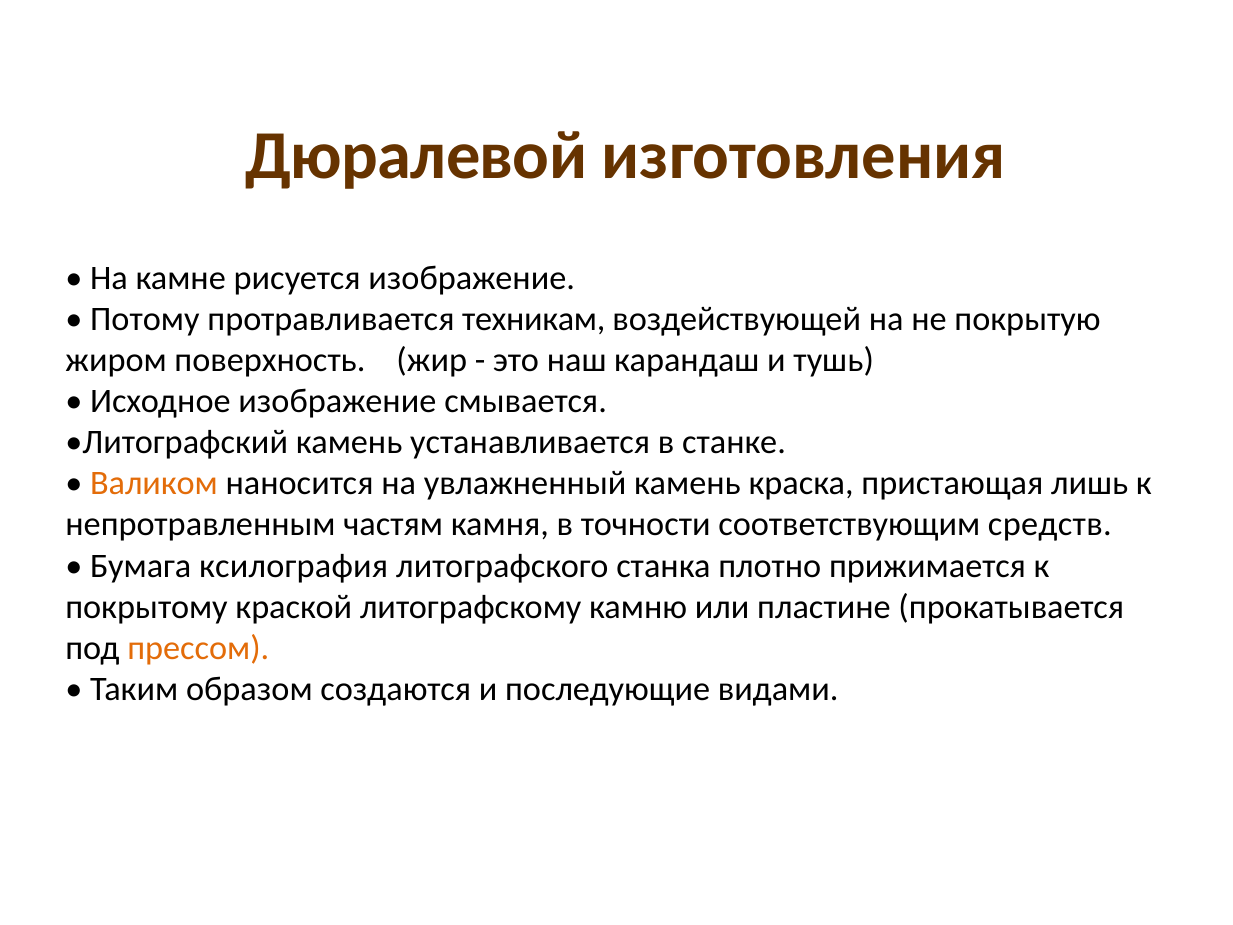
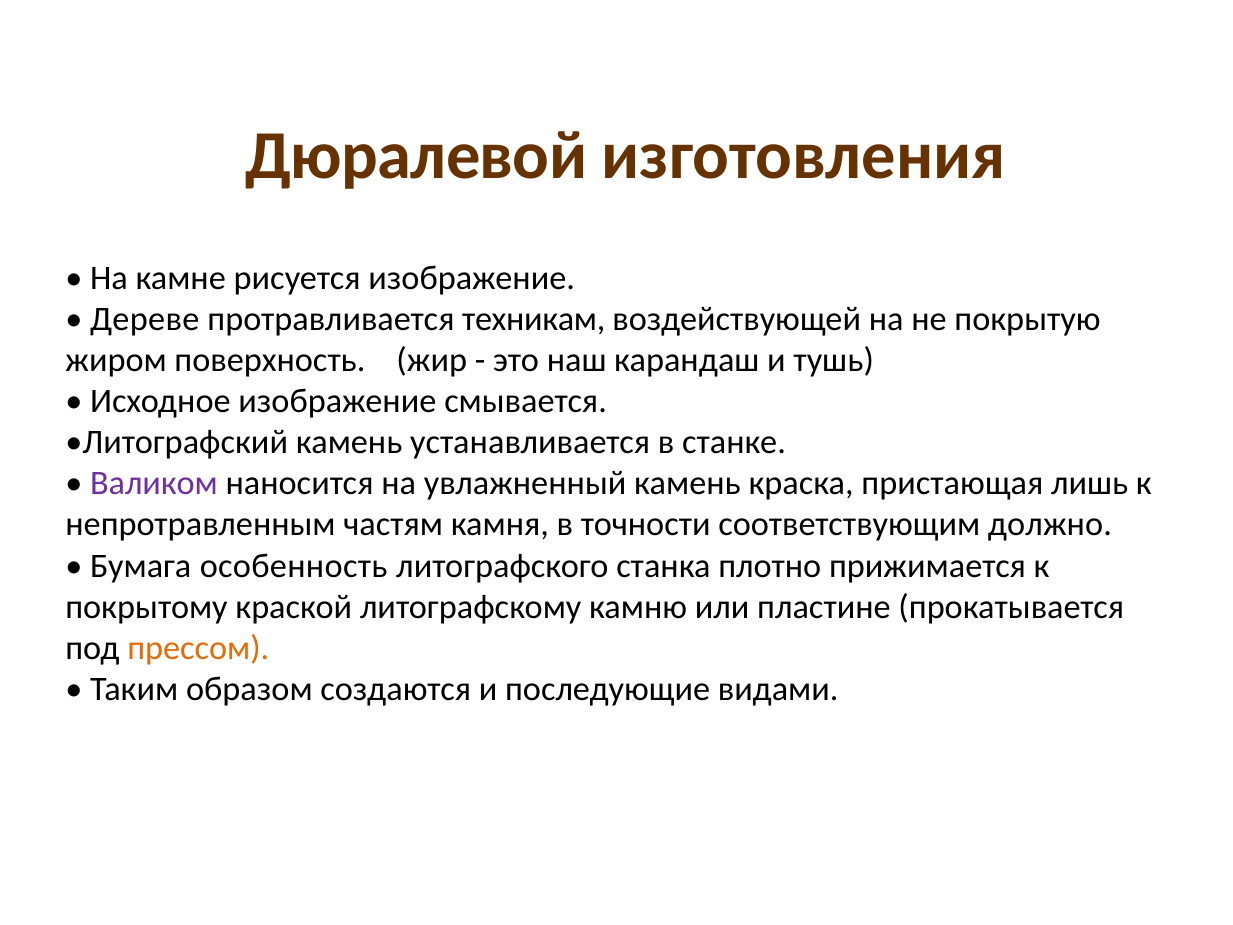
Потому: Потому -> Дереве
Валиком colour: orange -> purple
средств: средств -> должно
ксилография: ксилография -> особенность
